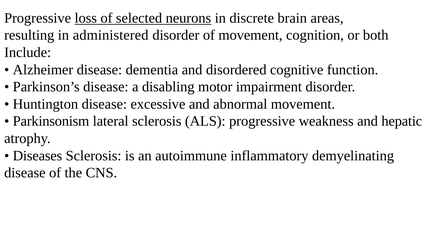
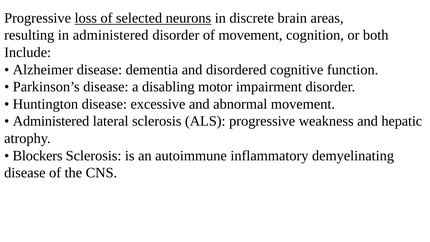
Parkinsonism at (51, 121): Parkinsonism -> Administered
Diseases: Diseases -> Blockers
